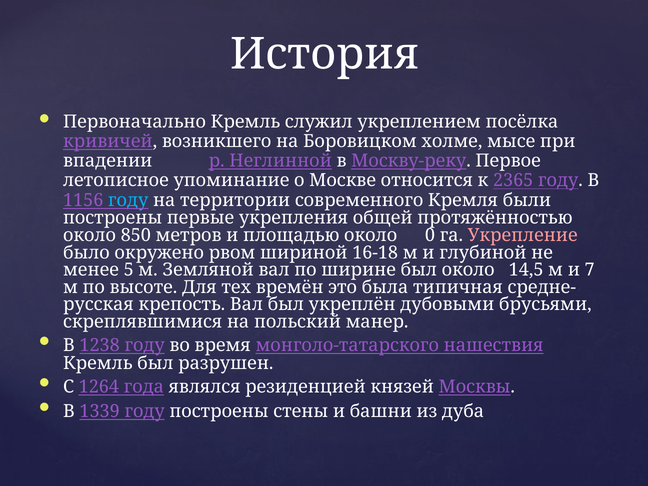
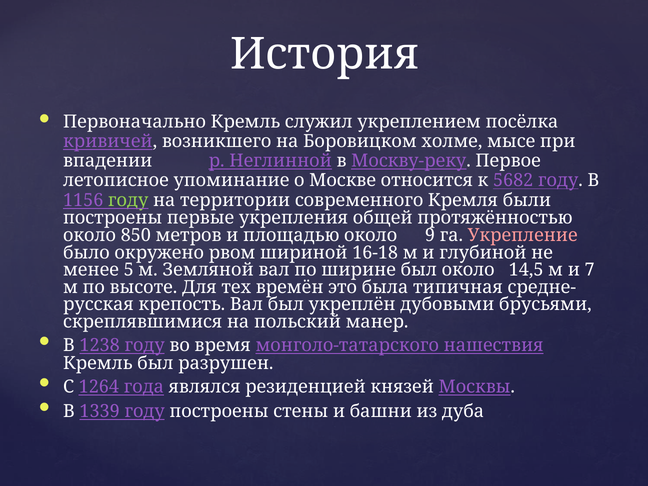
2365: 2365 -> 5682
году at (128, 200) colour: light blue -> light green
0: 0 -> 9
